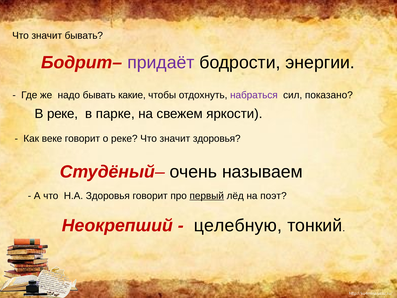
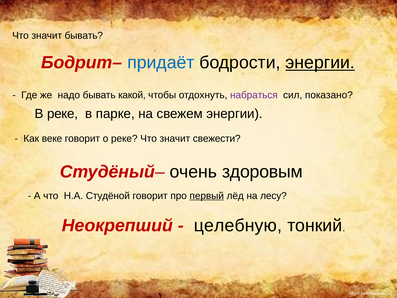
придаёт colour: purple -> blue
энергии at (320, 63) underline: none -> present
какие: какие -> какой
свежем яркости: яркости -> энергии
значит здоровья: здоровья -> свежести
называем: называем -> здоровым
Н.А Здоровья: Здоровья -> Студёной
поэт: поэт -> лесу
